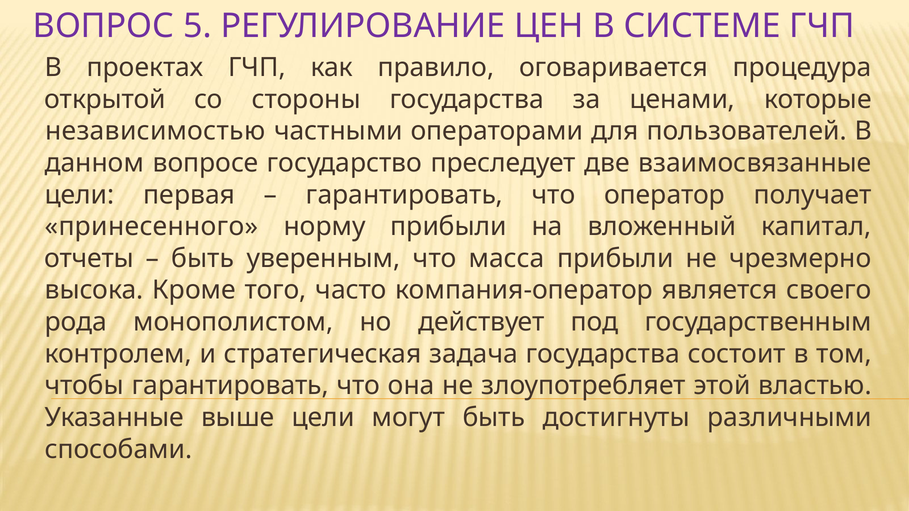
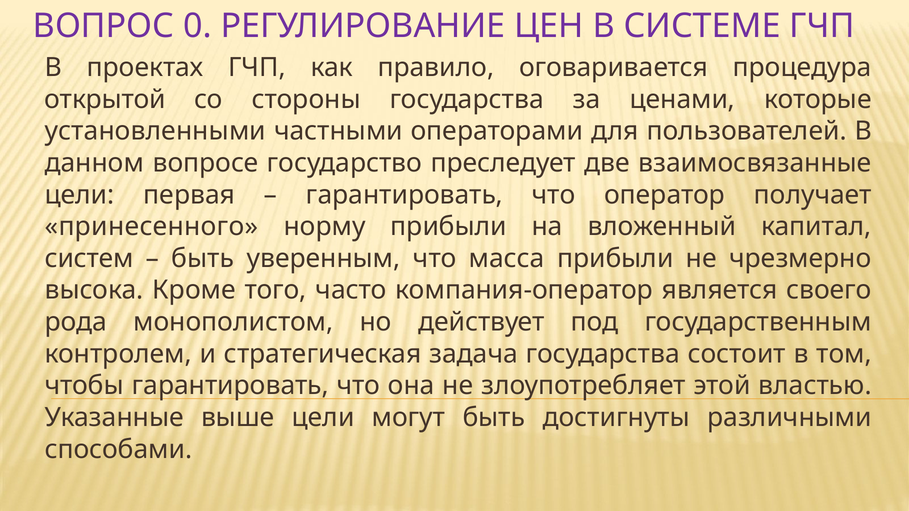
5: 5 -> 0
независимостью: независимостью -> установленными
отчеты: отчеты -> систем
